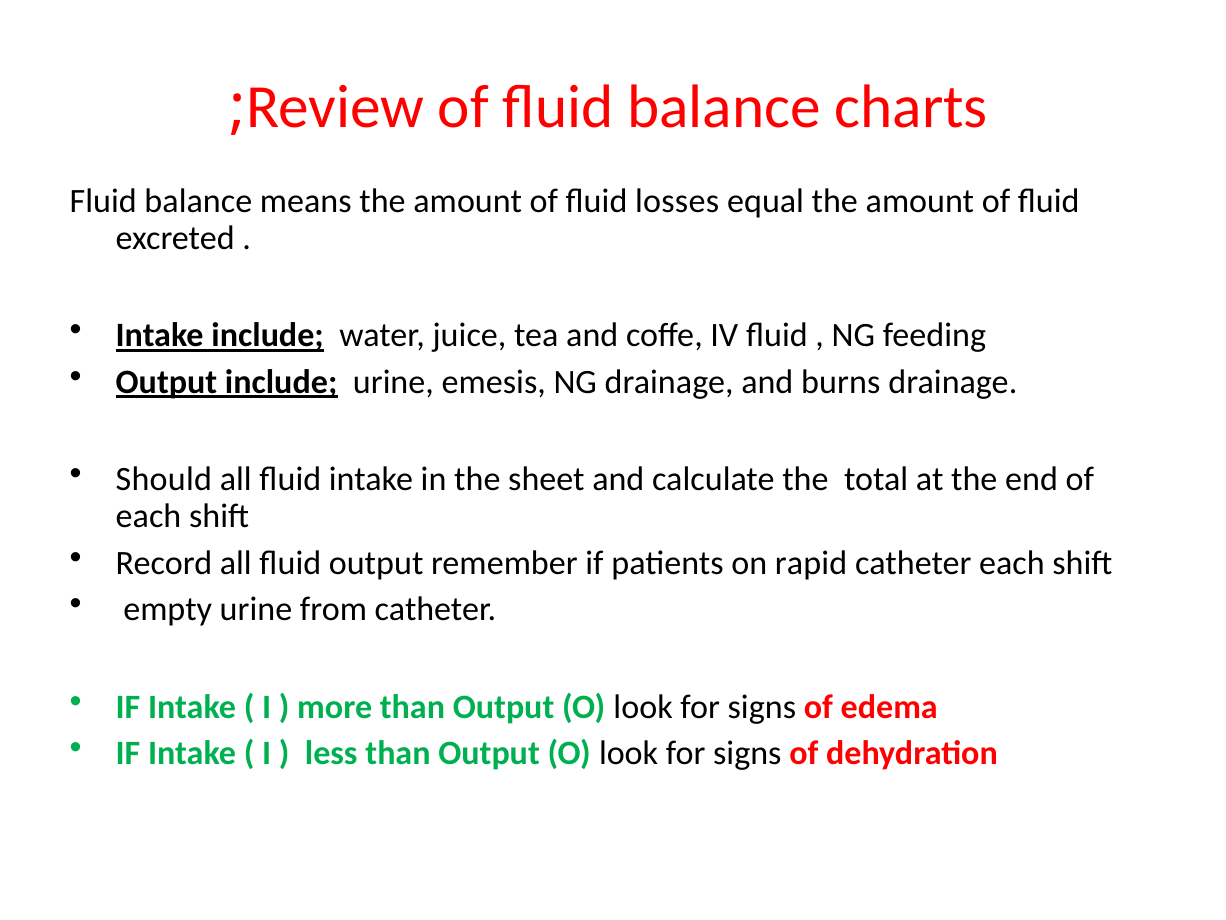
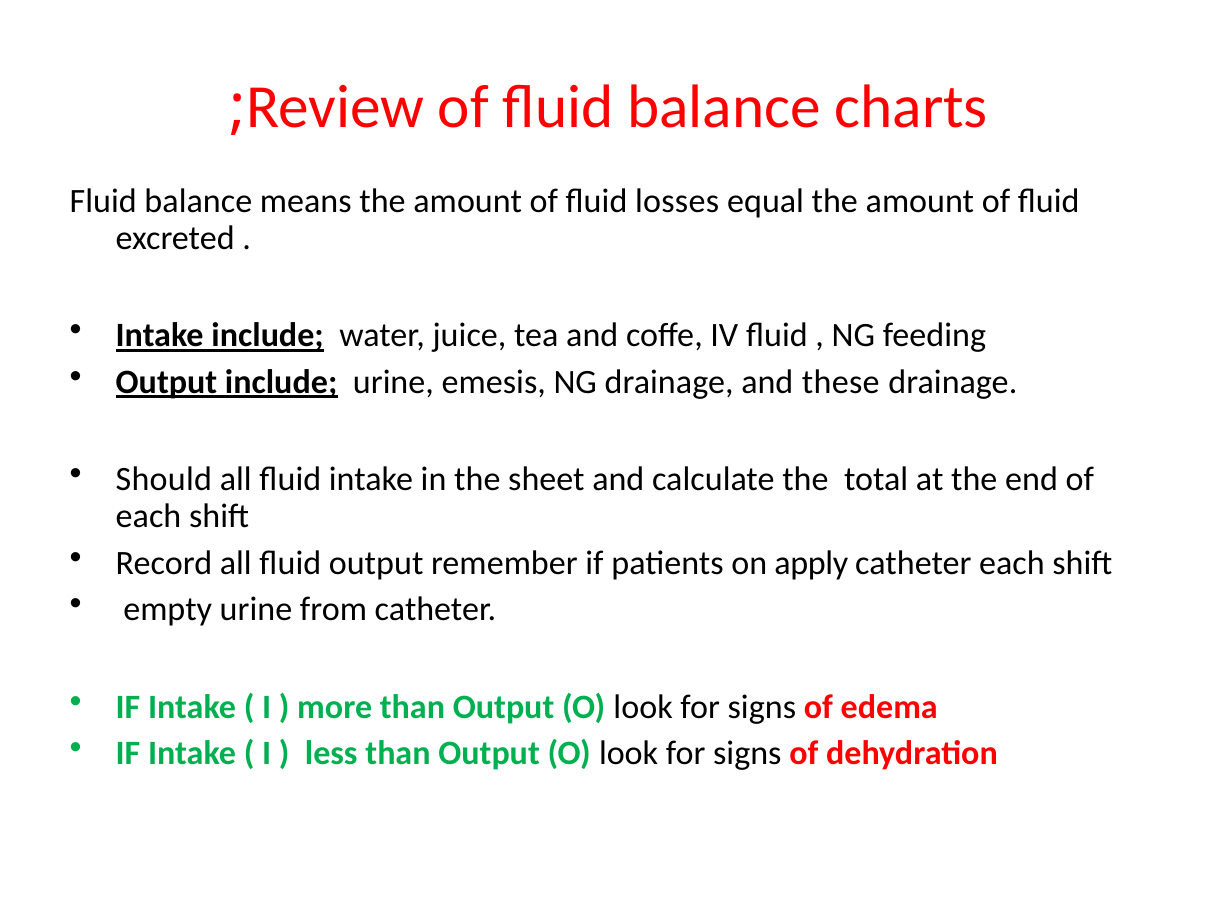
burns: burns -> these
rapid: rapid -> apply
